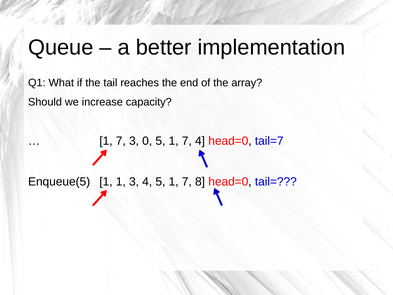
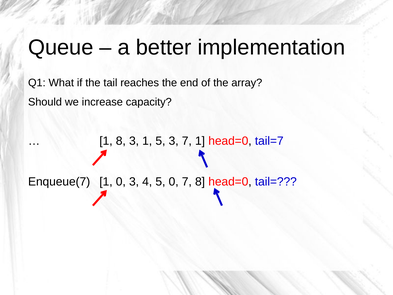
7 at (121, 141): 7 -> 8
3 0: 0 -> 1
1 at (174, 141): 1 -> 3
7 4: 4 -> 1
Enqueue(5: Enqueue(5 -> Enqueue(7
1 1: 1 -> 0
4 5 1: 1 -> 0
